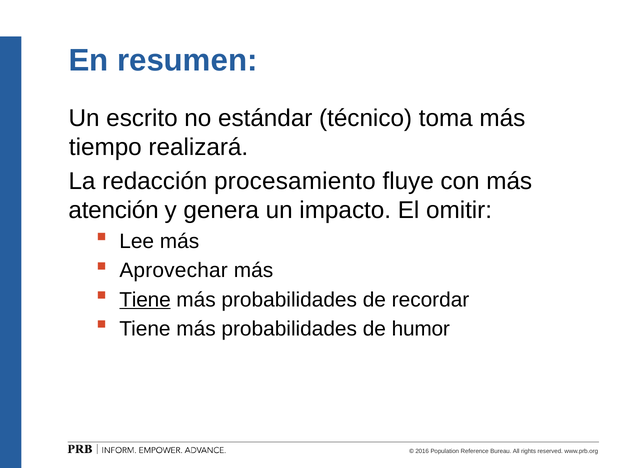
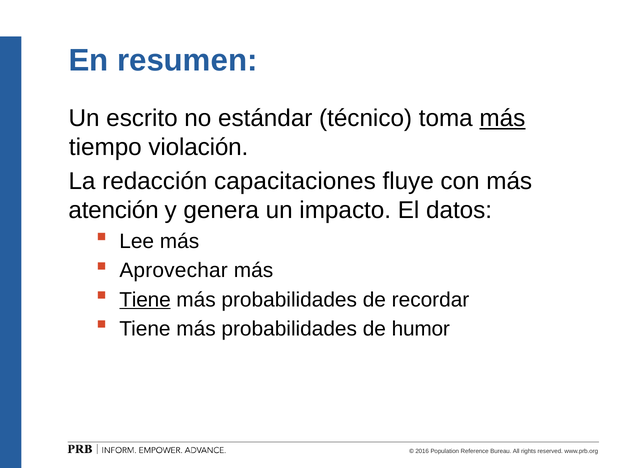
más at (502, 118) underline: none -> present
realizará: realizará -> violación
procesamiento: procesamiento -> capacitaciones
omitir: omitir -> datos
